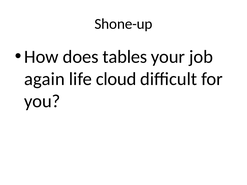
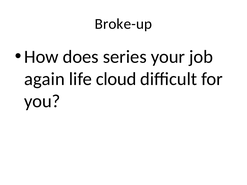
Shone-up: Shone-up -> Broke-up
tables: tables -> series
